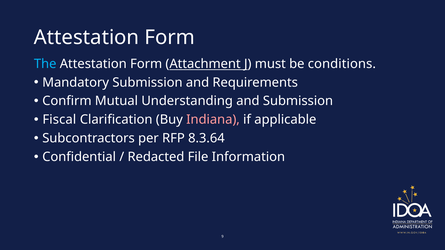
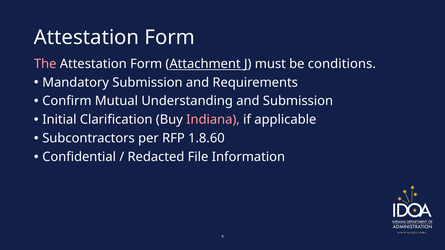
The colour: light blue -> pink
Fiscal: Fiscal -> Initial
8.3.64: 8.3.64 -> 1.8.60
